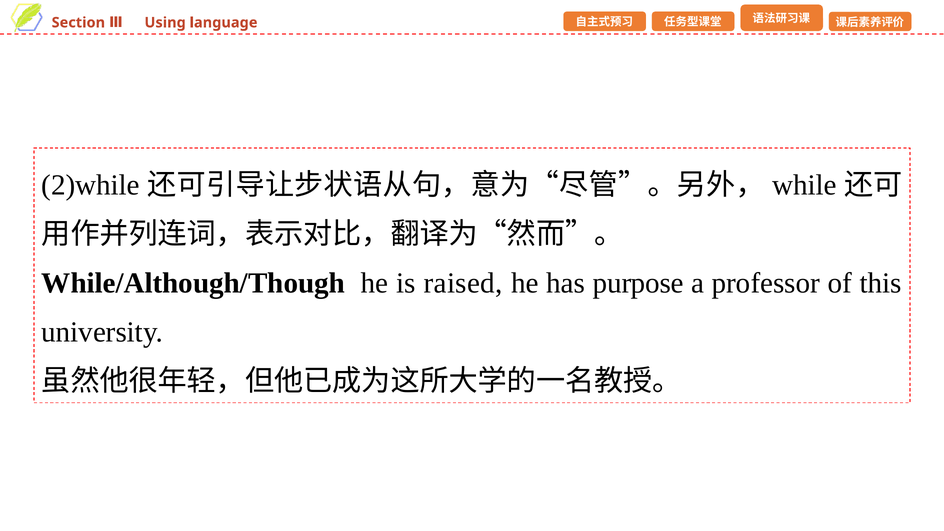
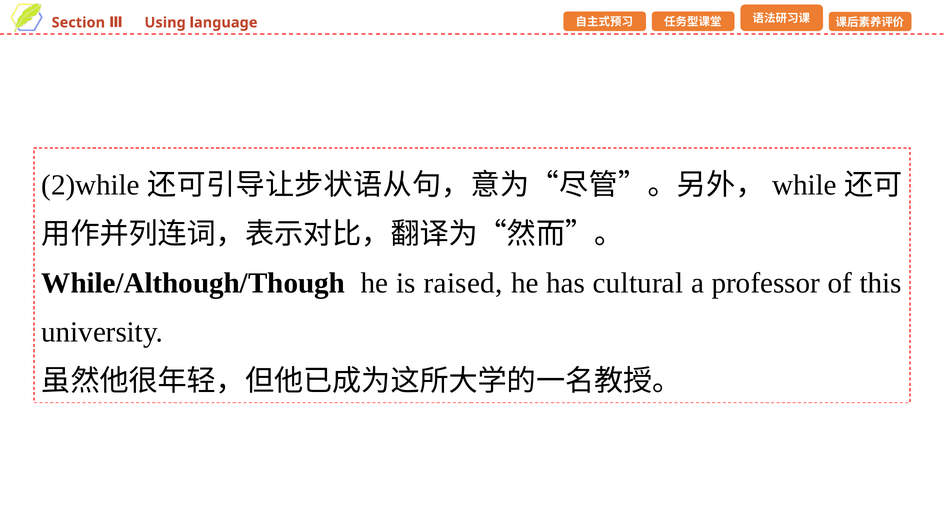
purpose: purpose -> cultural
